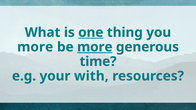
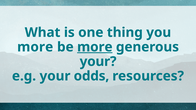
one underline: present -> none
time at (98, 62): time -> your
with: with -> odds
